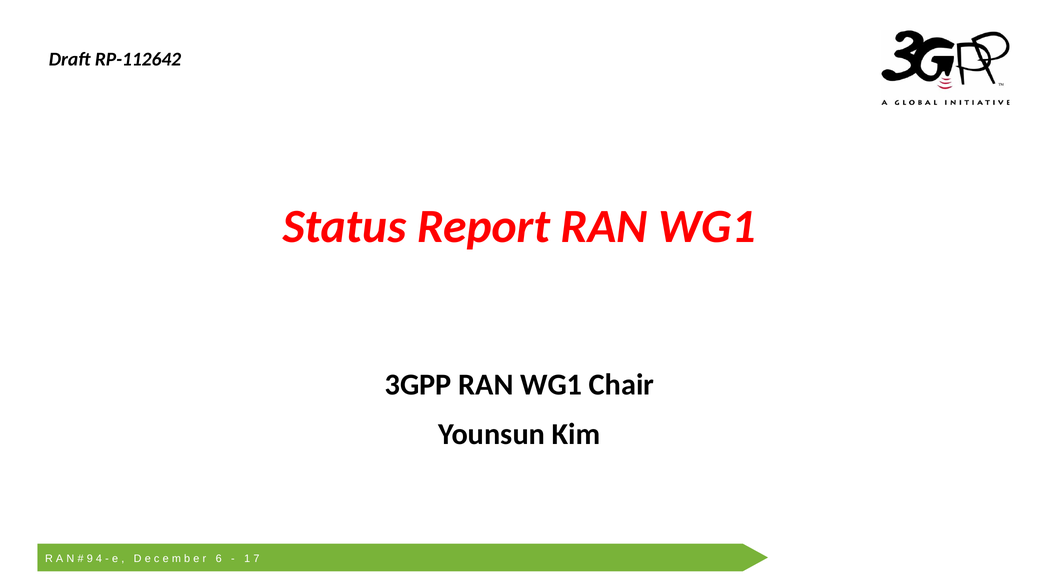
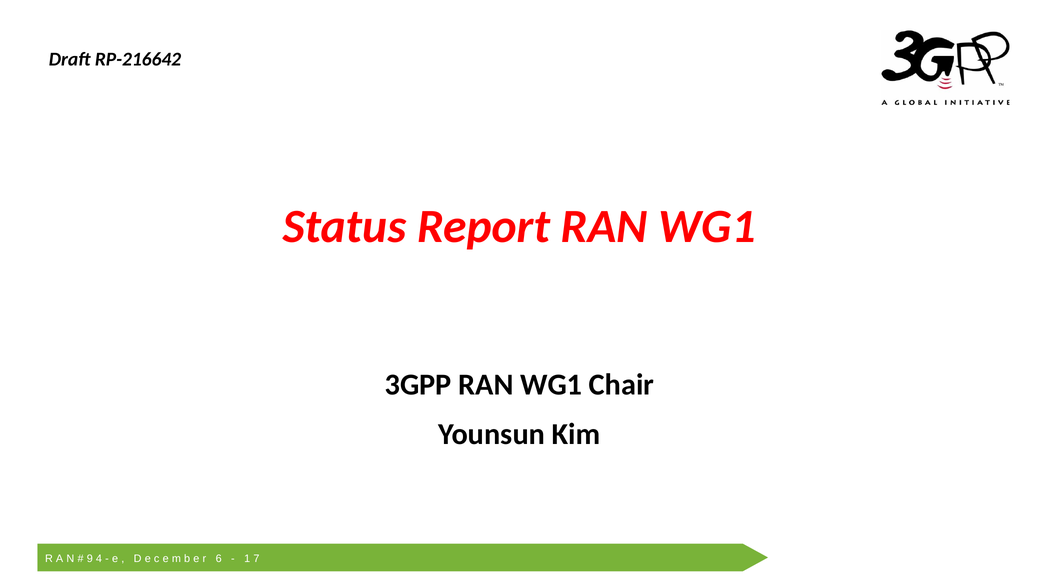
RP-112642: RP-112642 -> RP-216642
